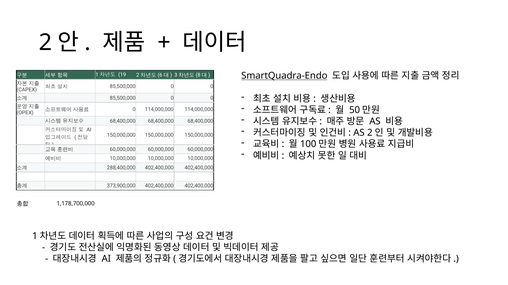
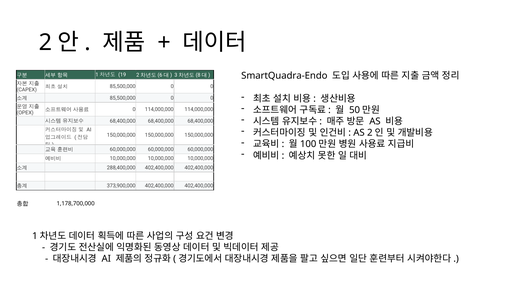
SmartQuadra-Endo underline: present -> none
